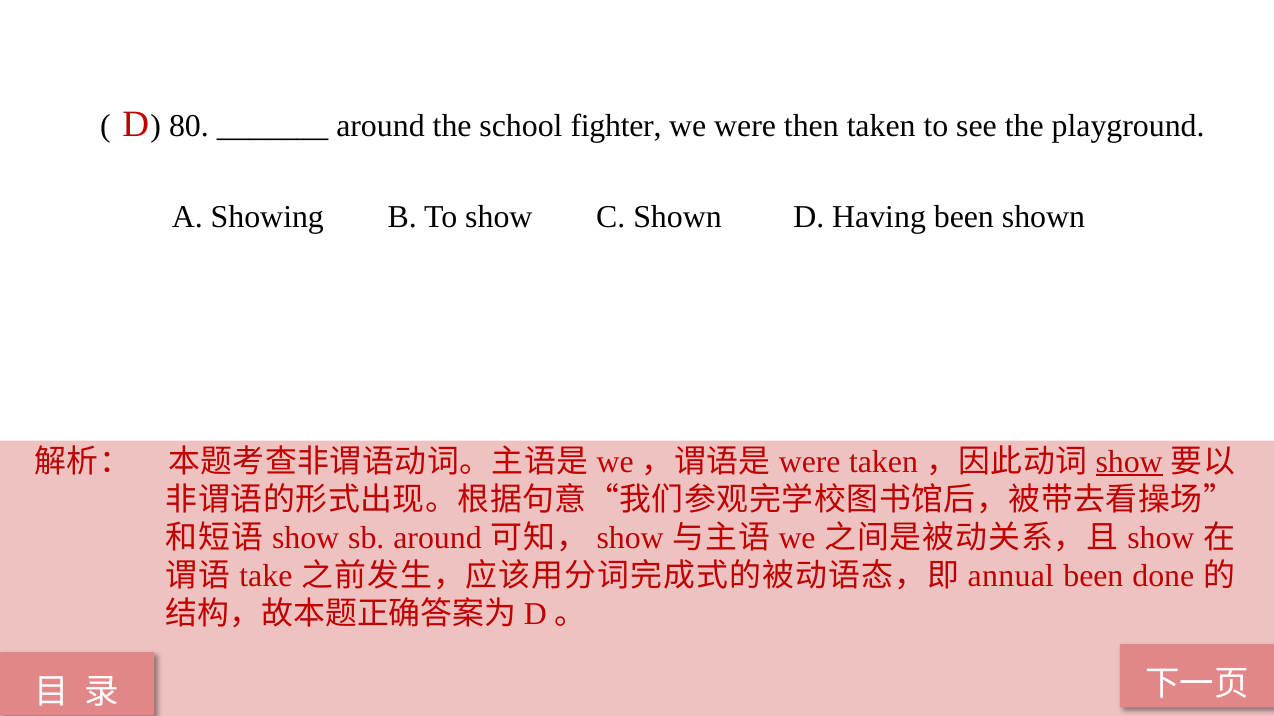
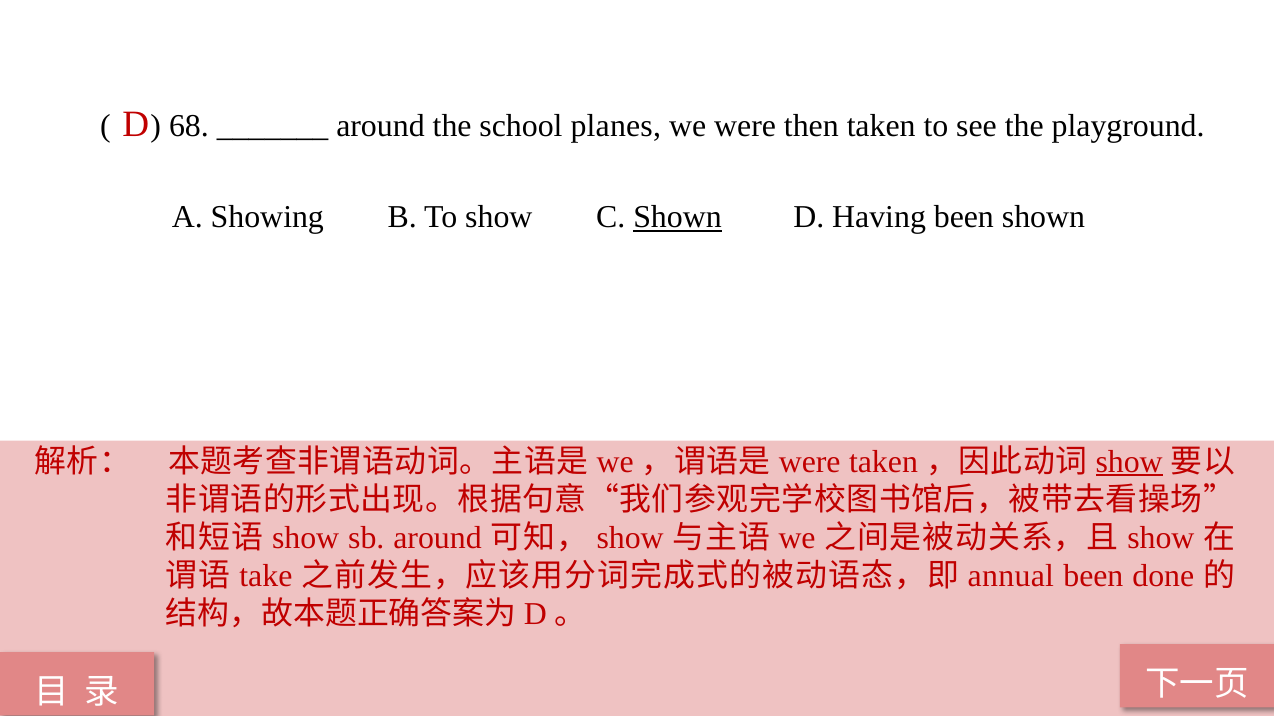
80: 80 -> 68
fighter: fighter -> planes
Shown at (677, 217) underline: none -> present
